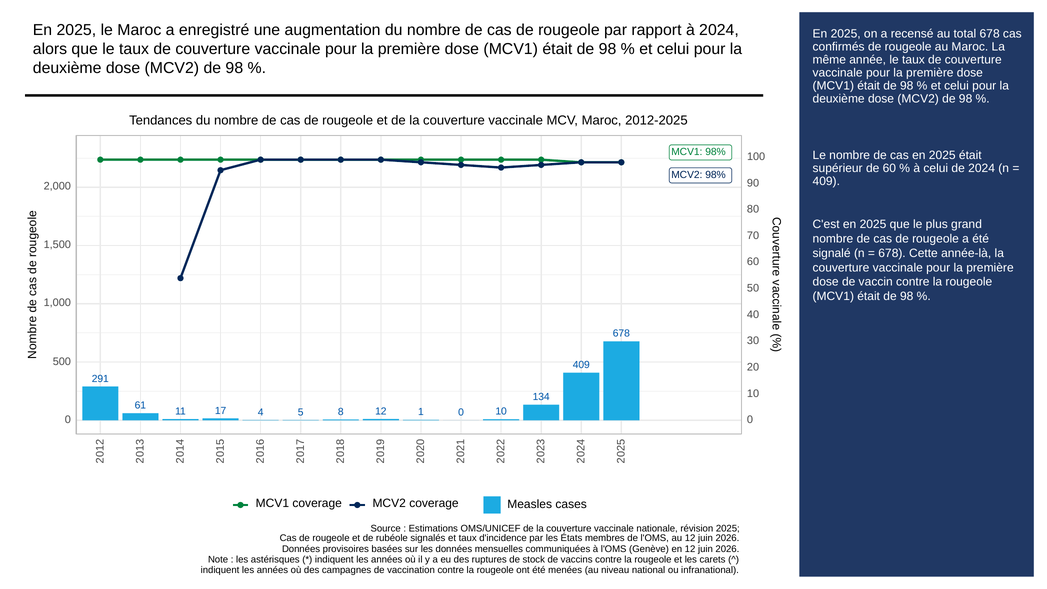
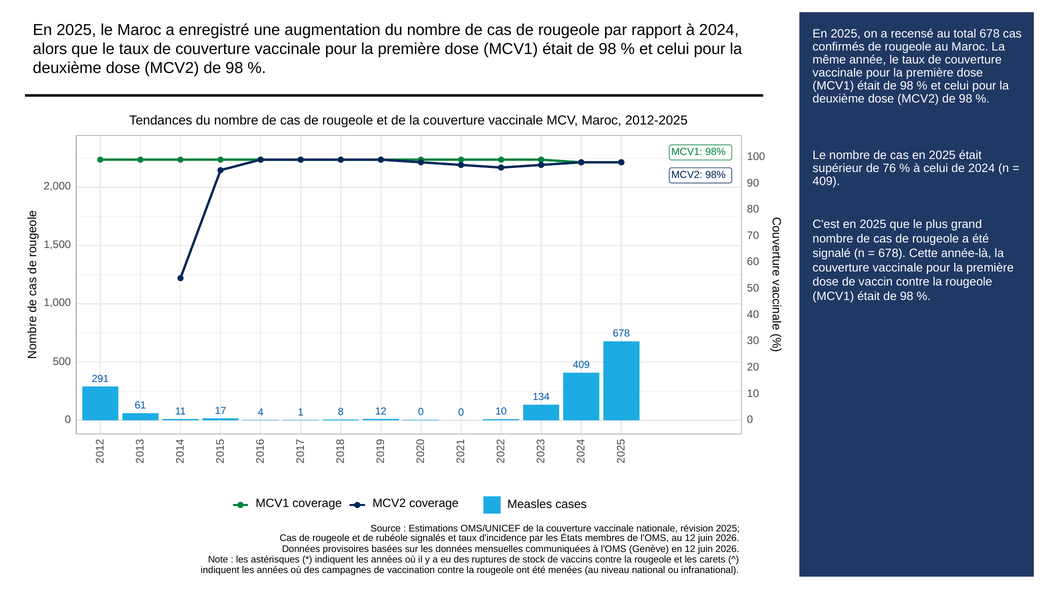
de 60: 60 -> 76
4 5: 5 -> 1
12 1: 1 -> 0
